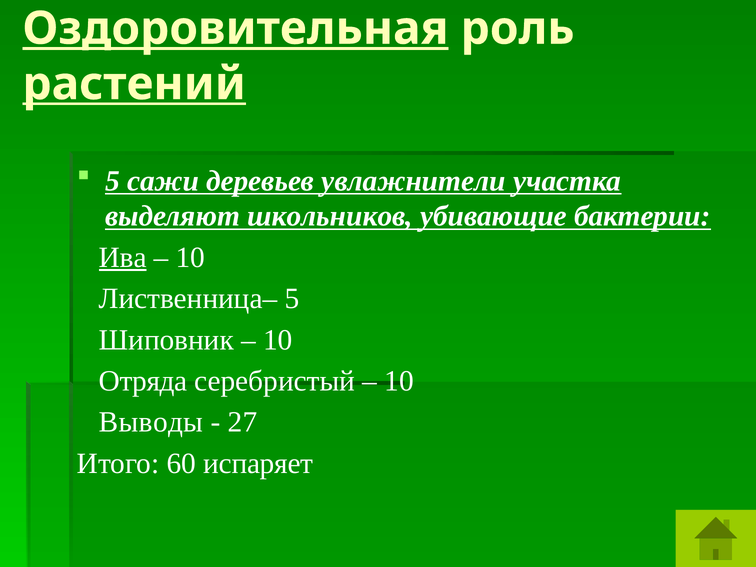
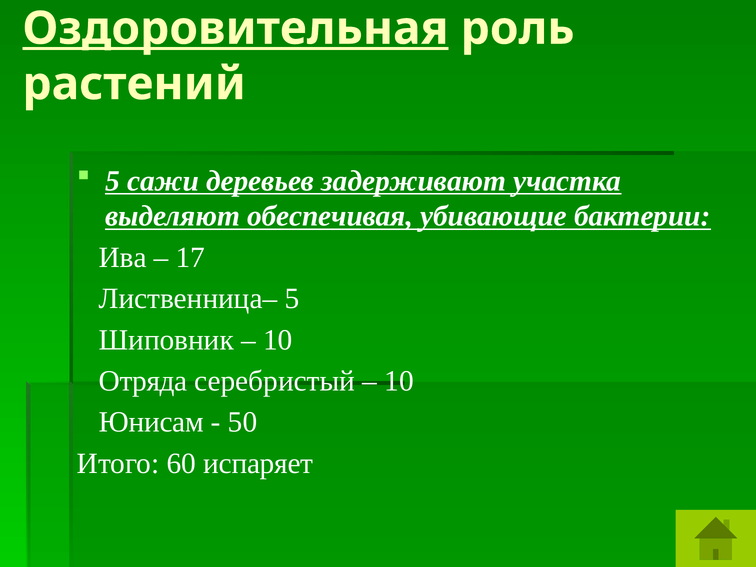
растений underline: present -> none
увлажнители: увлажнители -> задерживают
школьников: школьников -> обеспечивая
Ива underline: present -> none
10 at (190, 257): 10 -> 17
Выводы: Выводы -> Юнисам
27: 27 -> 50
